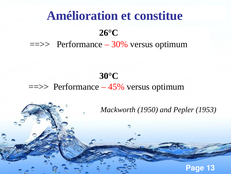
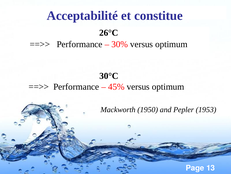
Amélioration: Amélioration -> Acceptabilité
